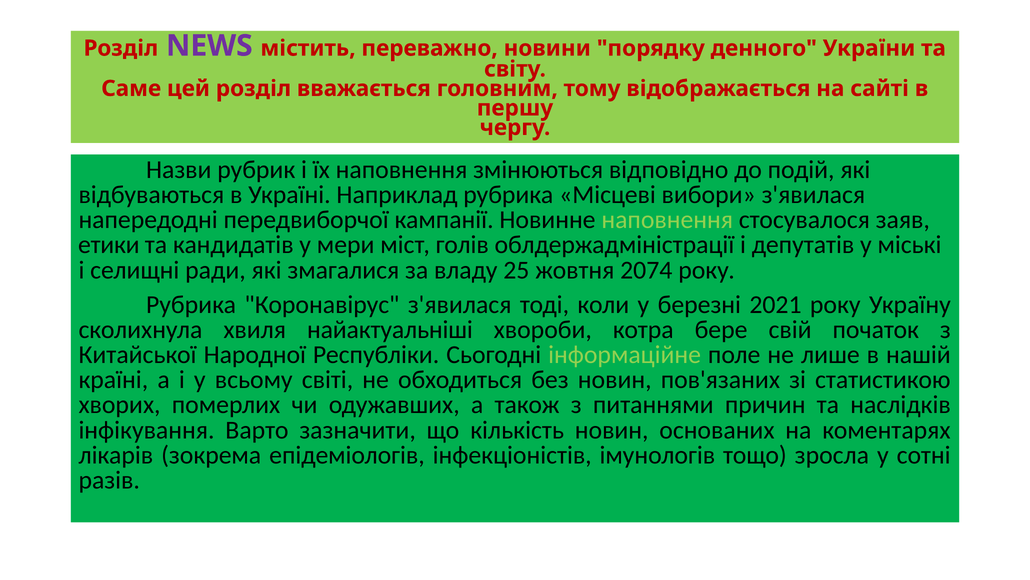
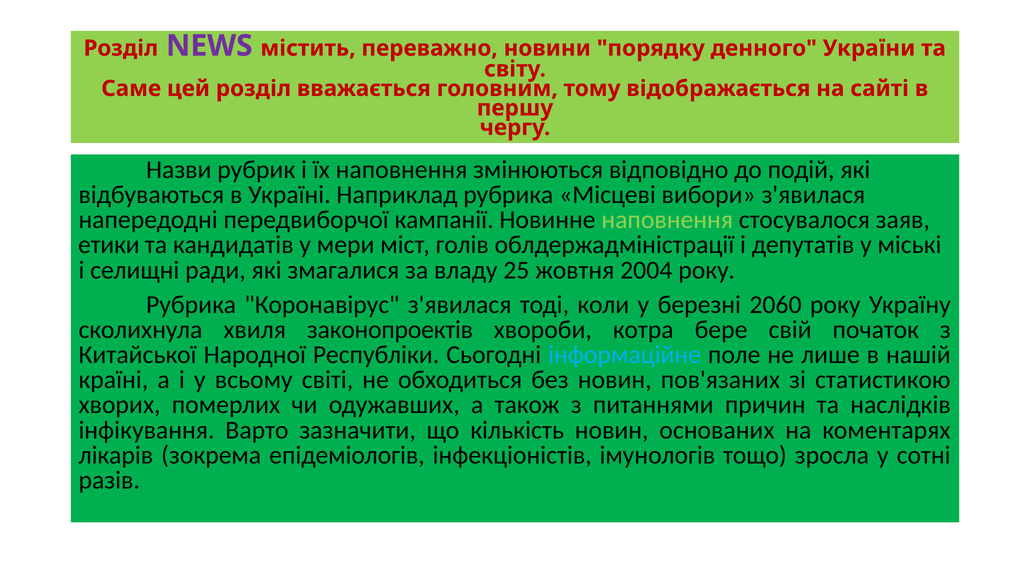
2074: 2074 -> 2004
2021: 2021 -> 2060
найактуальніші: найактуальніші -> законопроектів
інформаційне colour: light green -> light blue
